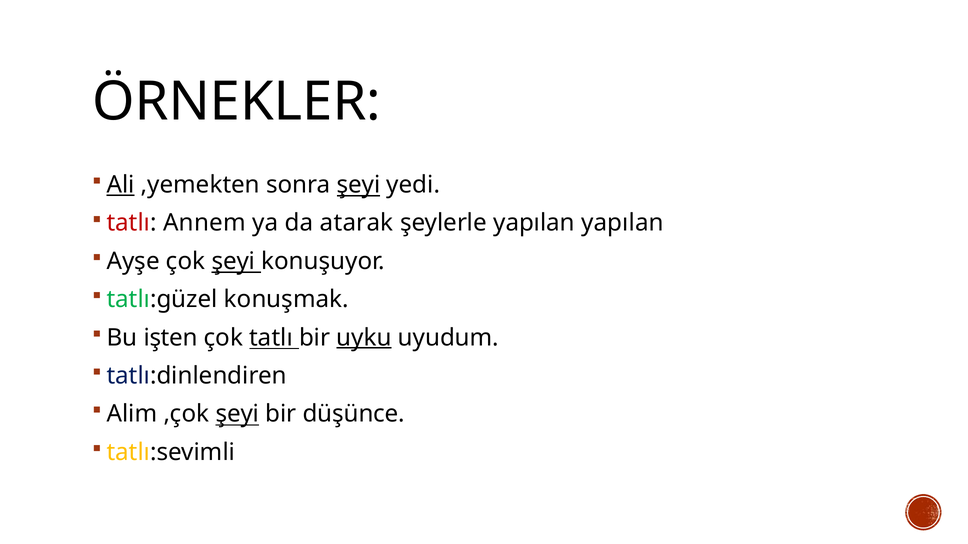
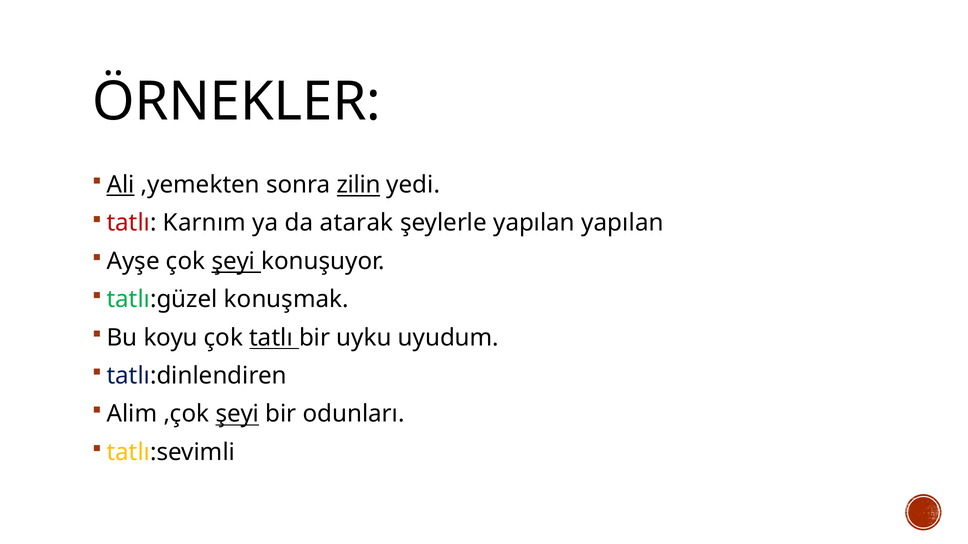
sonra şeyi: şeyi -> zilin
Annem: Annem -> Karnım
işten: işten -> koyu
uyku underline: present -> none
düşünce: düşünce -> odunları
